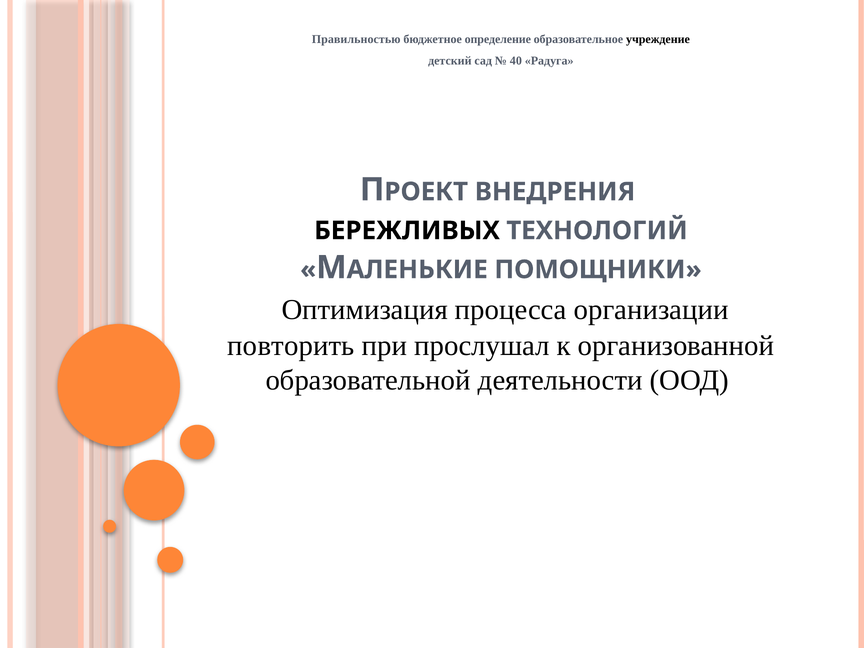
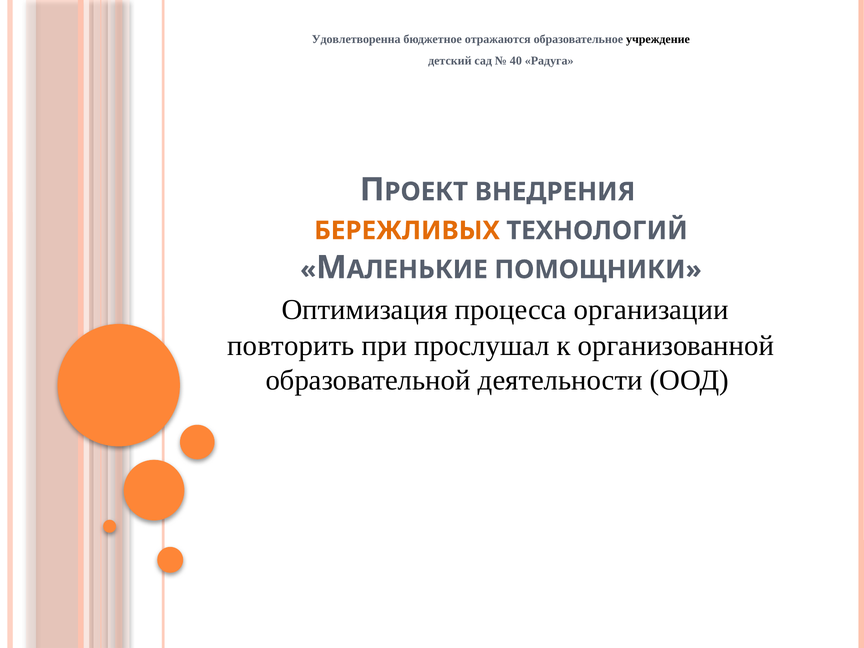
Правильностью: Правильностью -> Удовлетворенна
определение: определение -> отражаются
БЕРЕЖЛИВЫХ colour: black -> orange
